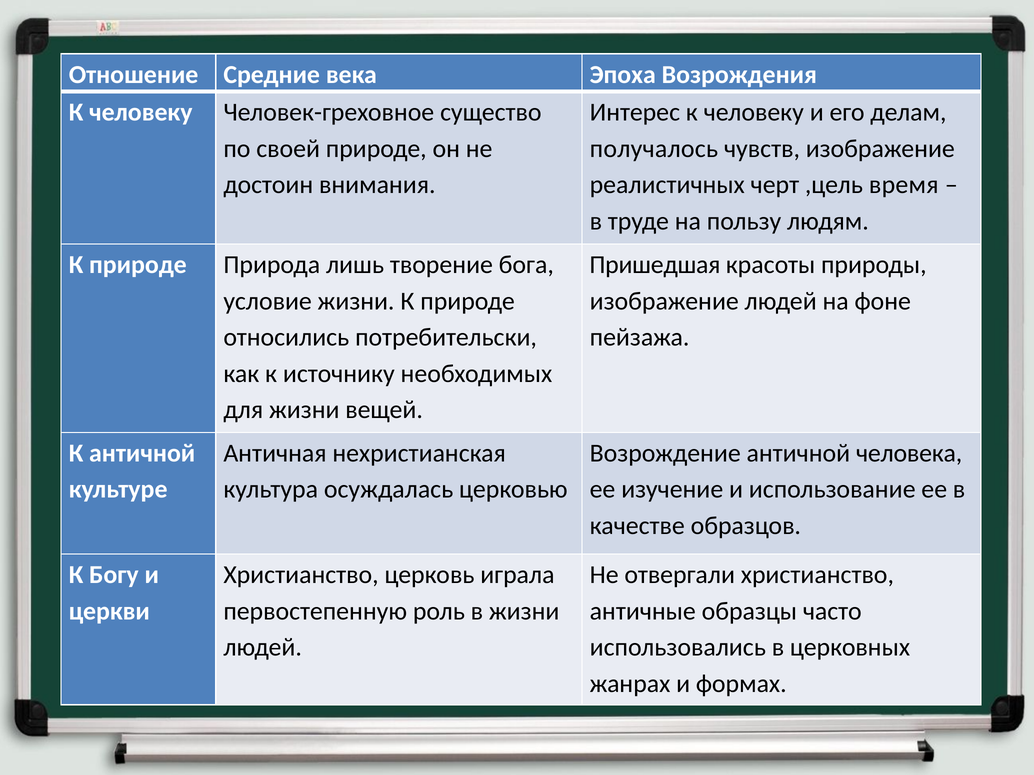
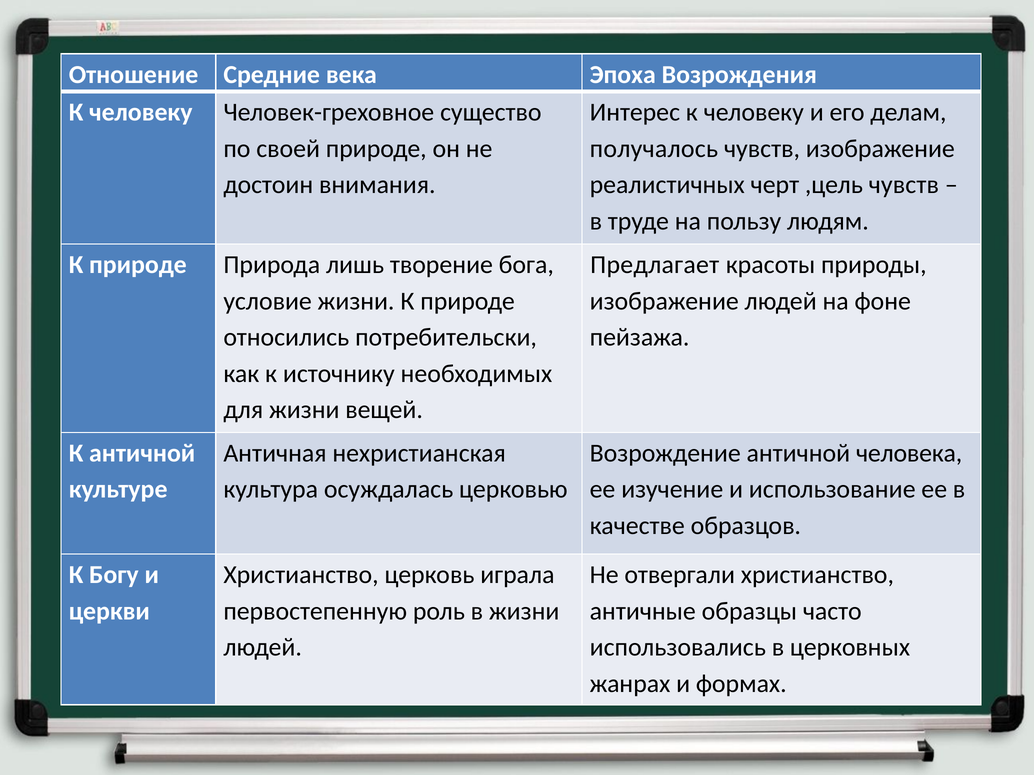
,цель время: время -> чувств
Пришедшая: Пришедшая -> Предлагает
